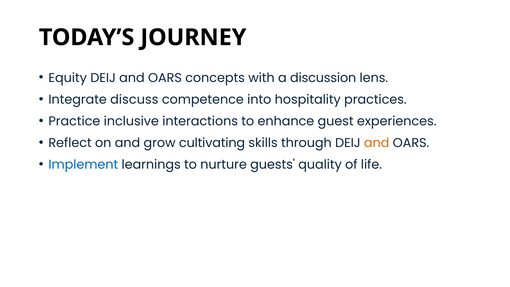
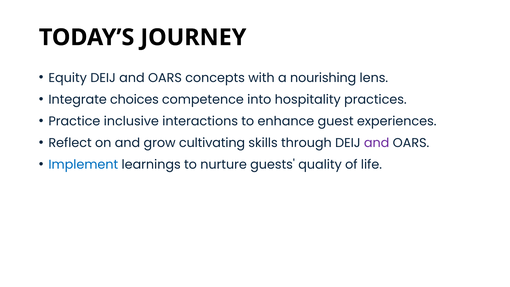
discussion: discussion -> nourishing
discuss: discuss -> choices
and at (377, 143) colour: orange -> purple
